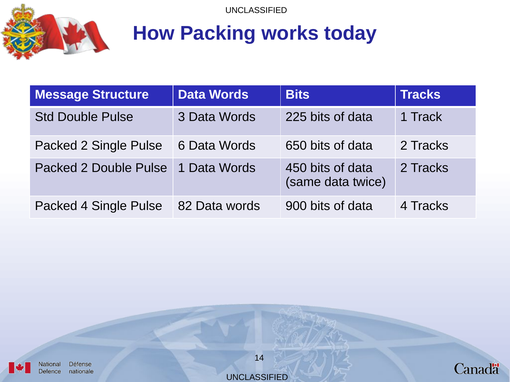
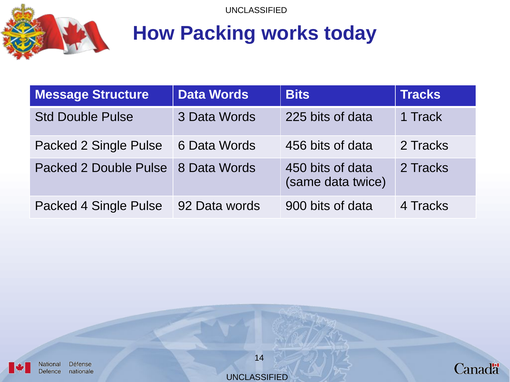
650: 650 -> 456
Pulse 1: 1 -> 8
82: 82 -> 92
